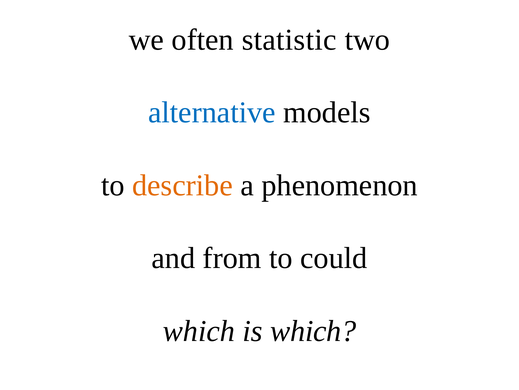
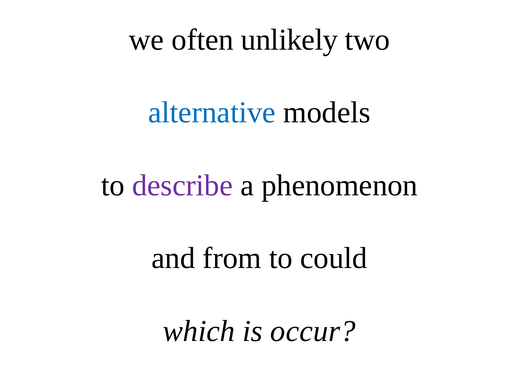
statistic: statistic -> unlikely
describe colour: orange -> purple
is which: which -> occur
